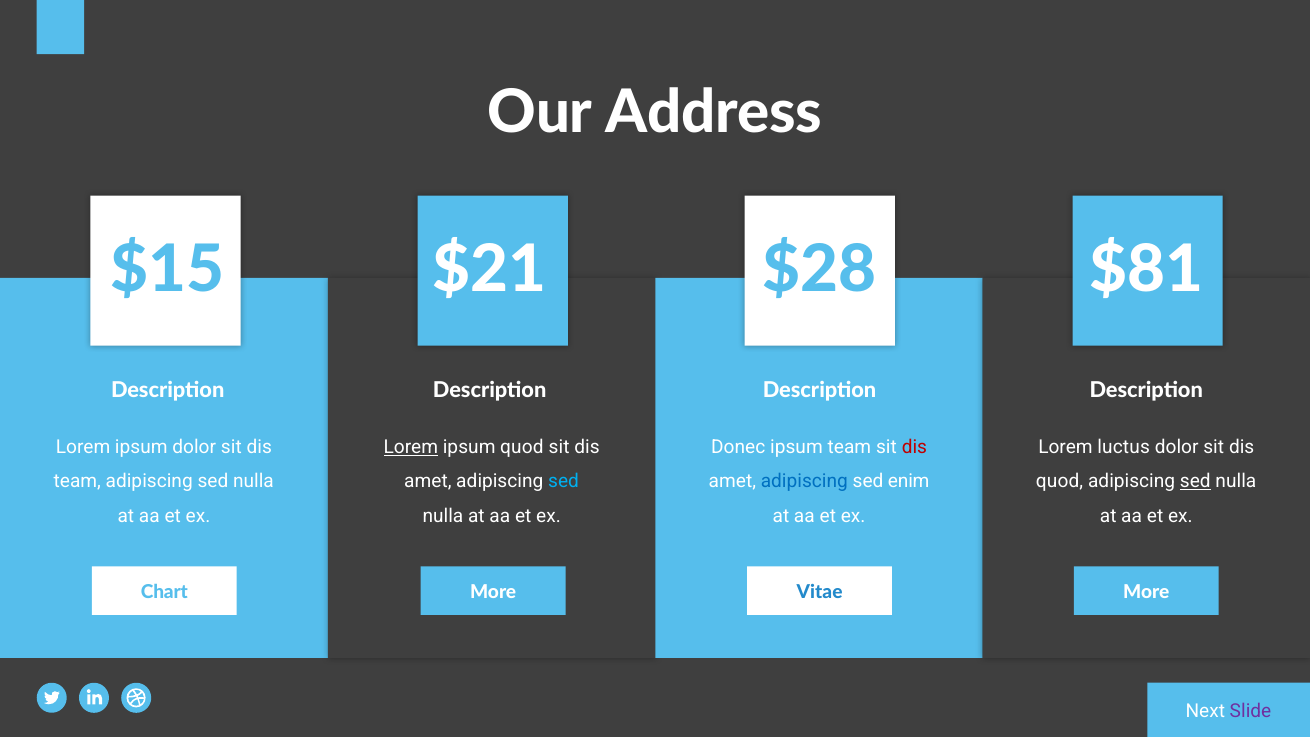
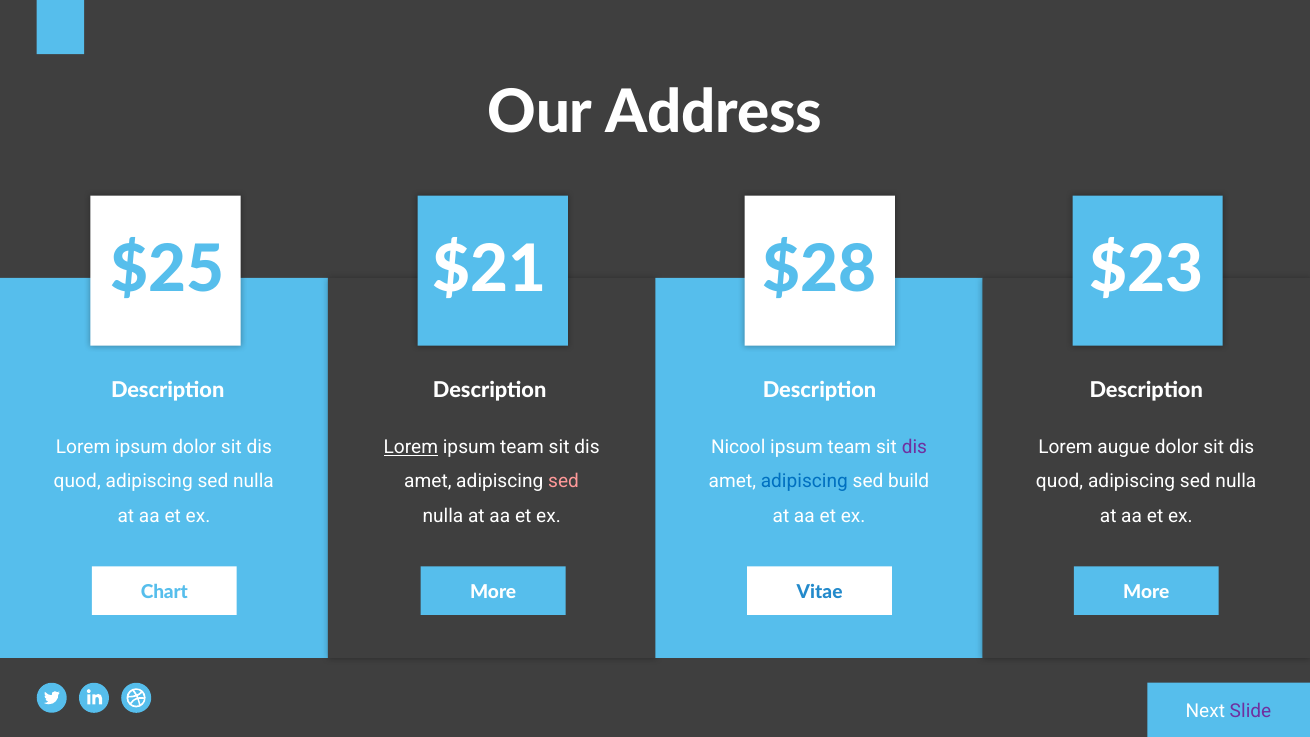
$15: $15 -> $25
$81: $81 -> $23
quod at (522, 447): quod -> team
Donec: Donec -> Nicool
dis at (914, 447) colour: red -> purple
luctus: luctus -> augue
team at (77, 481): team -> quod
sed at (564, 481) colour: light blue -> pink
enim: enim -> build
sed at (1195, 481) underline: present -> none
